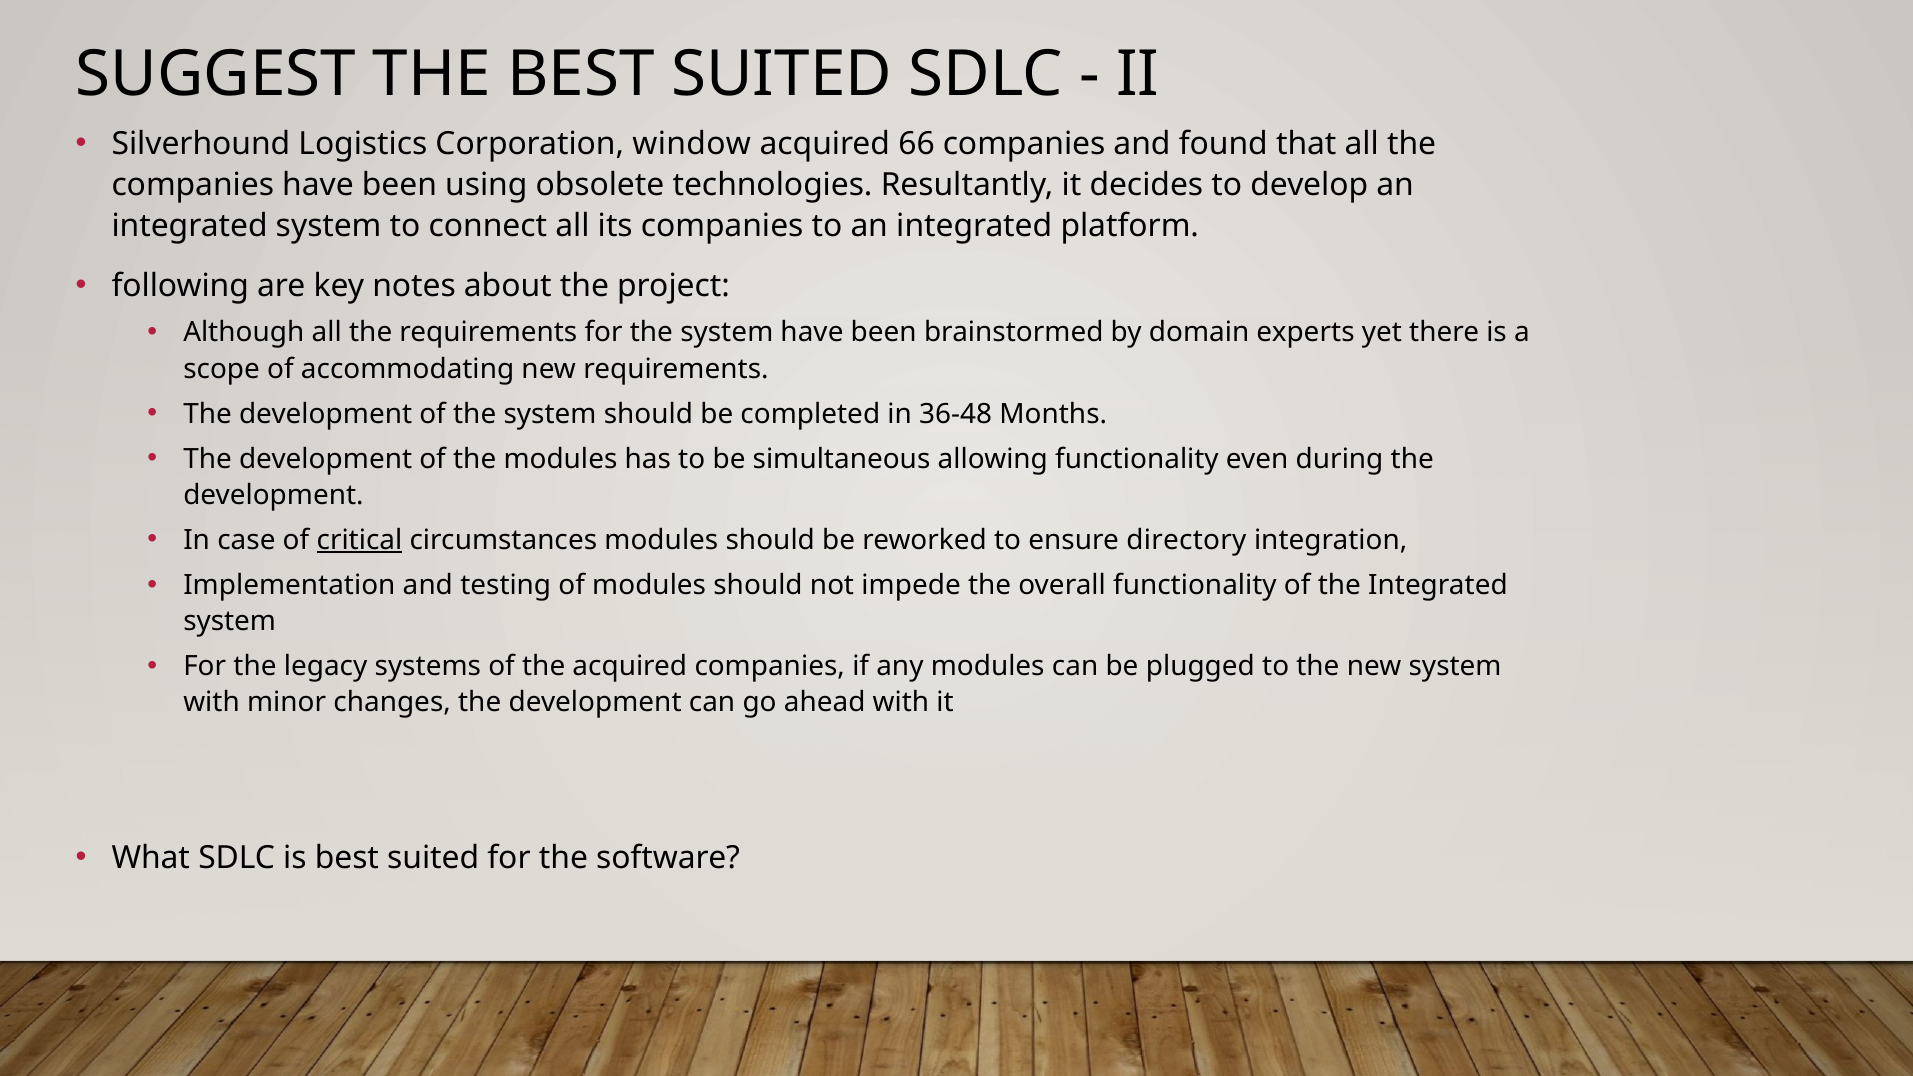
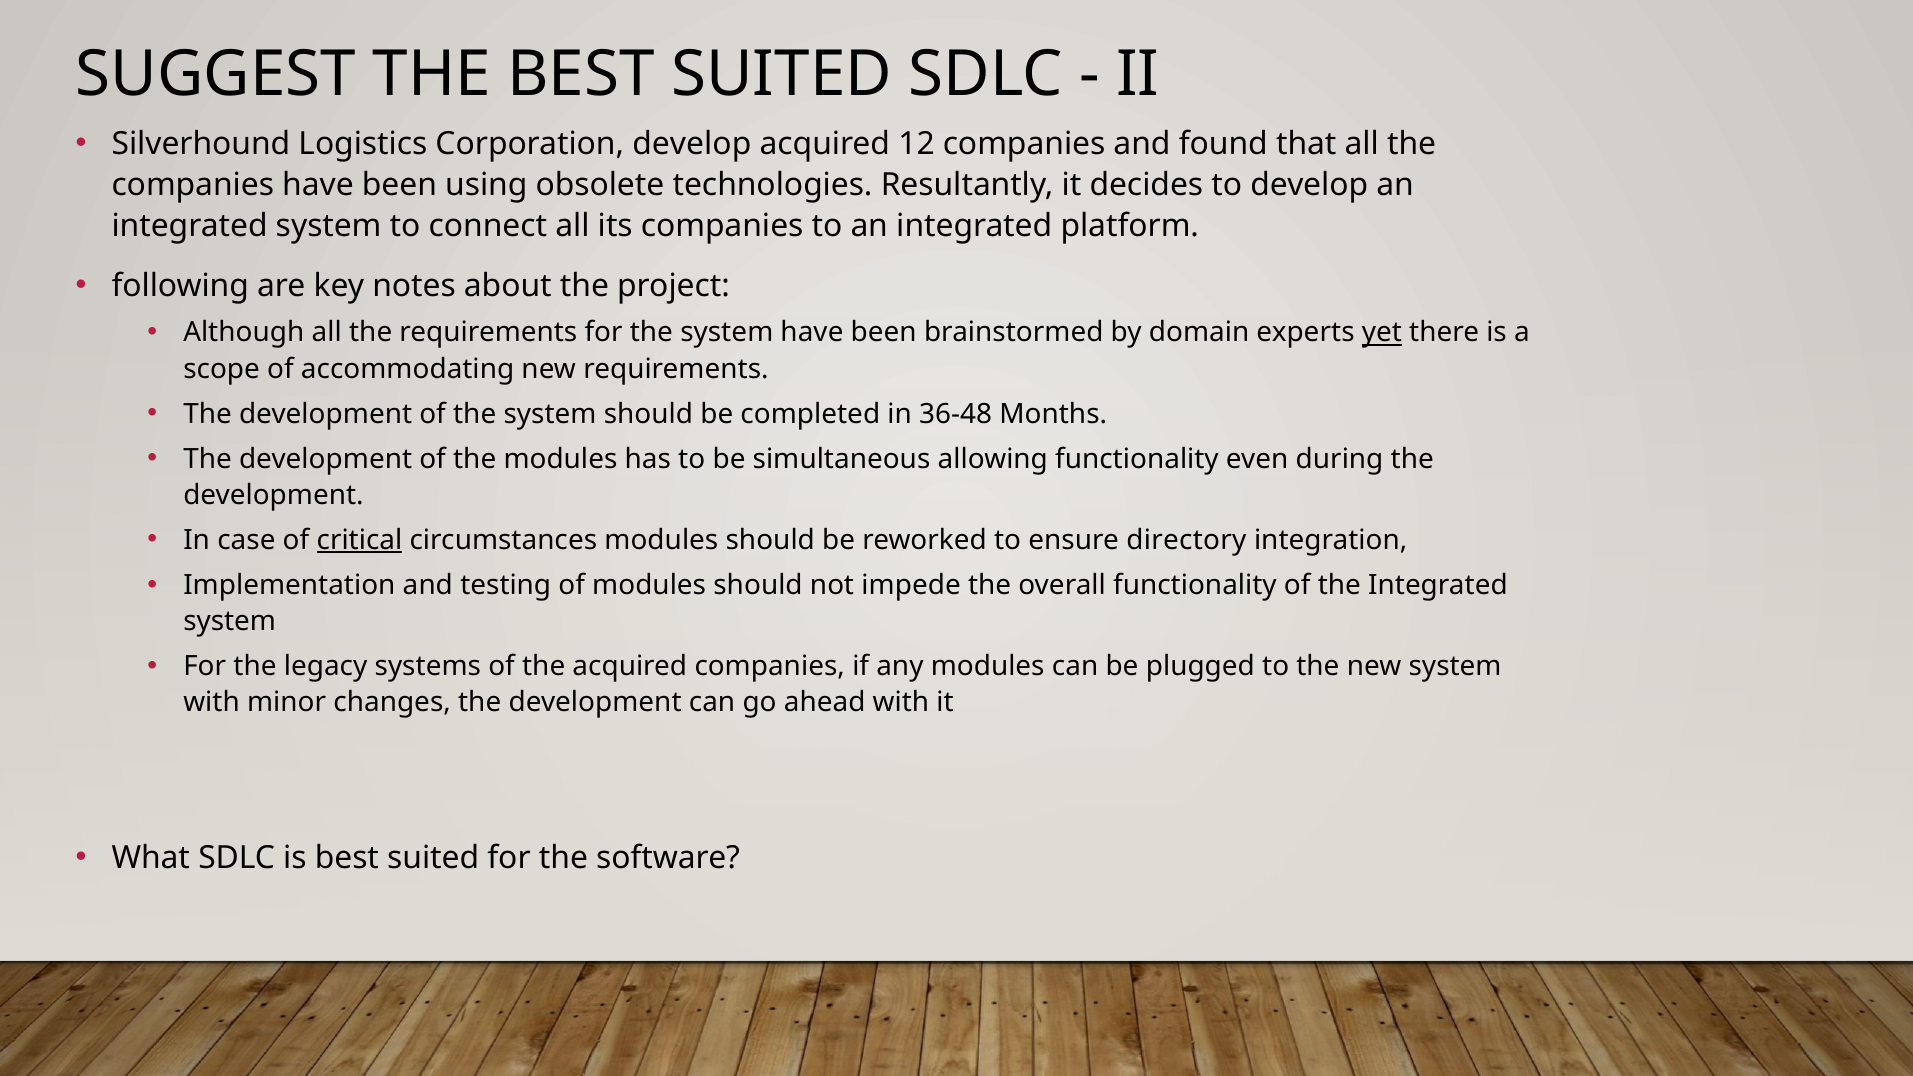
Corporation window: window -> develop
66: 66 -> 12
yet underline: none -> present
